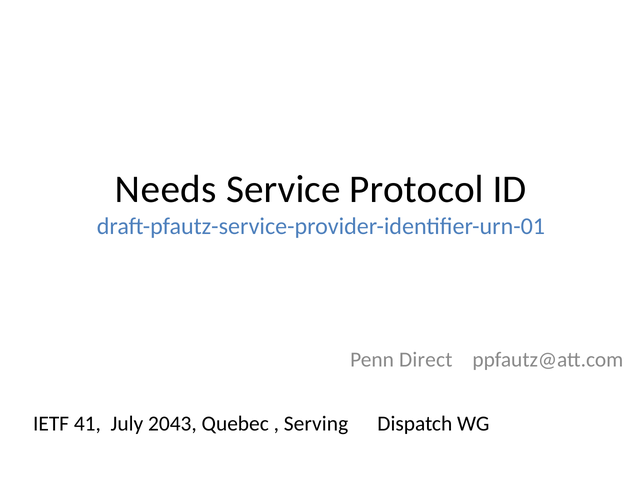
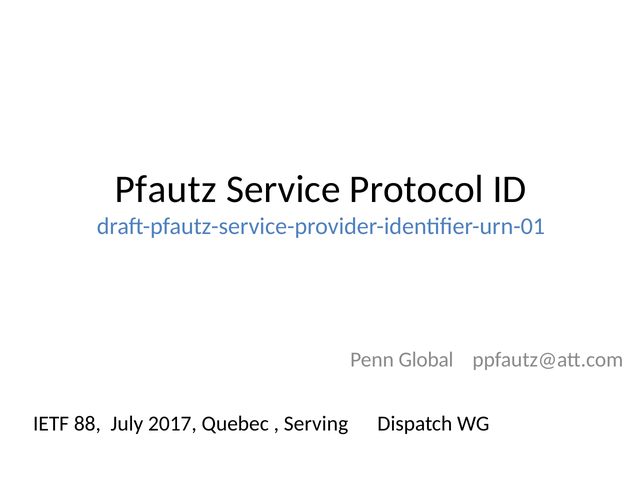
Needs: Needs -> Pfautz
Direct: Direct -> Global
41: 41 -> 88
2043: 2043 -> 2017
